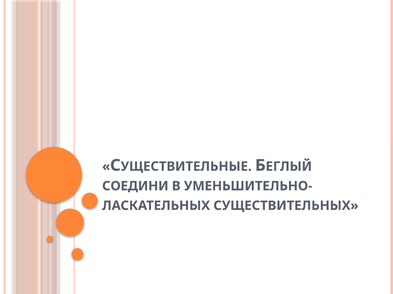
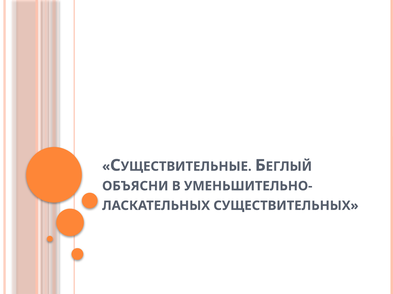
СОЕДИНИ: СОЕДИНИ -> ОБЪЯСНИ
